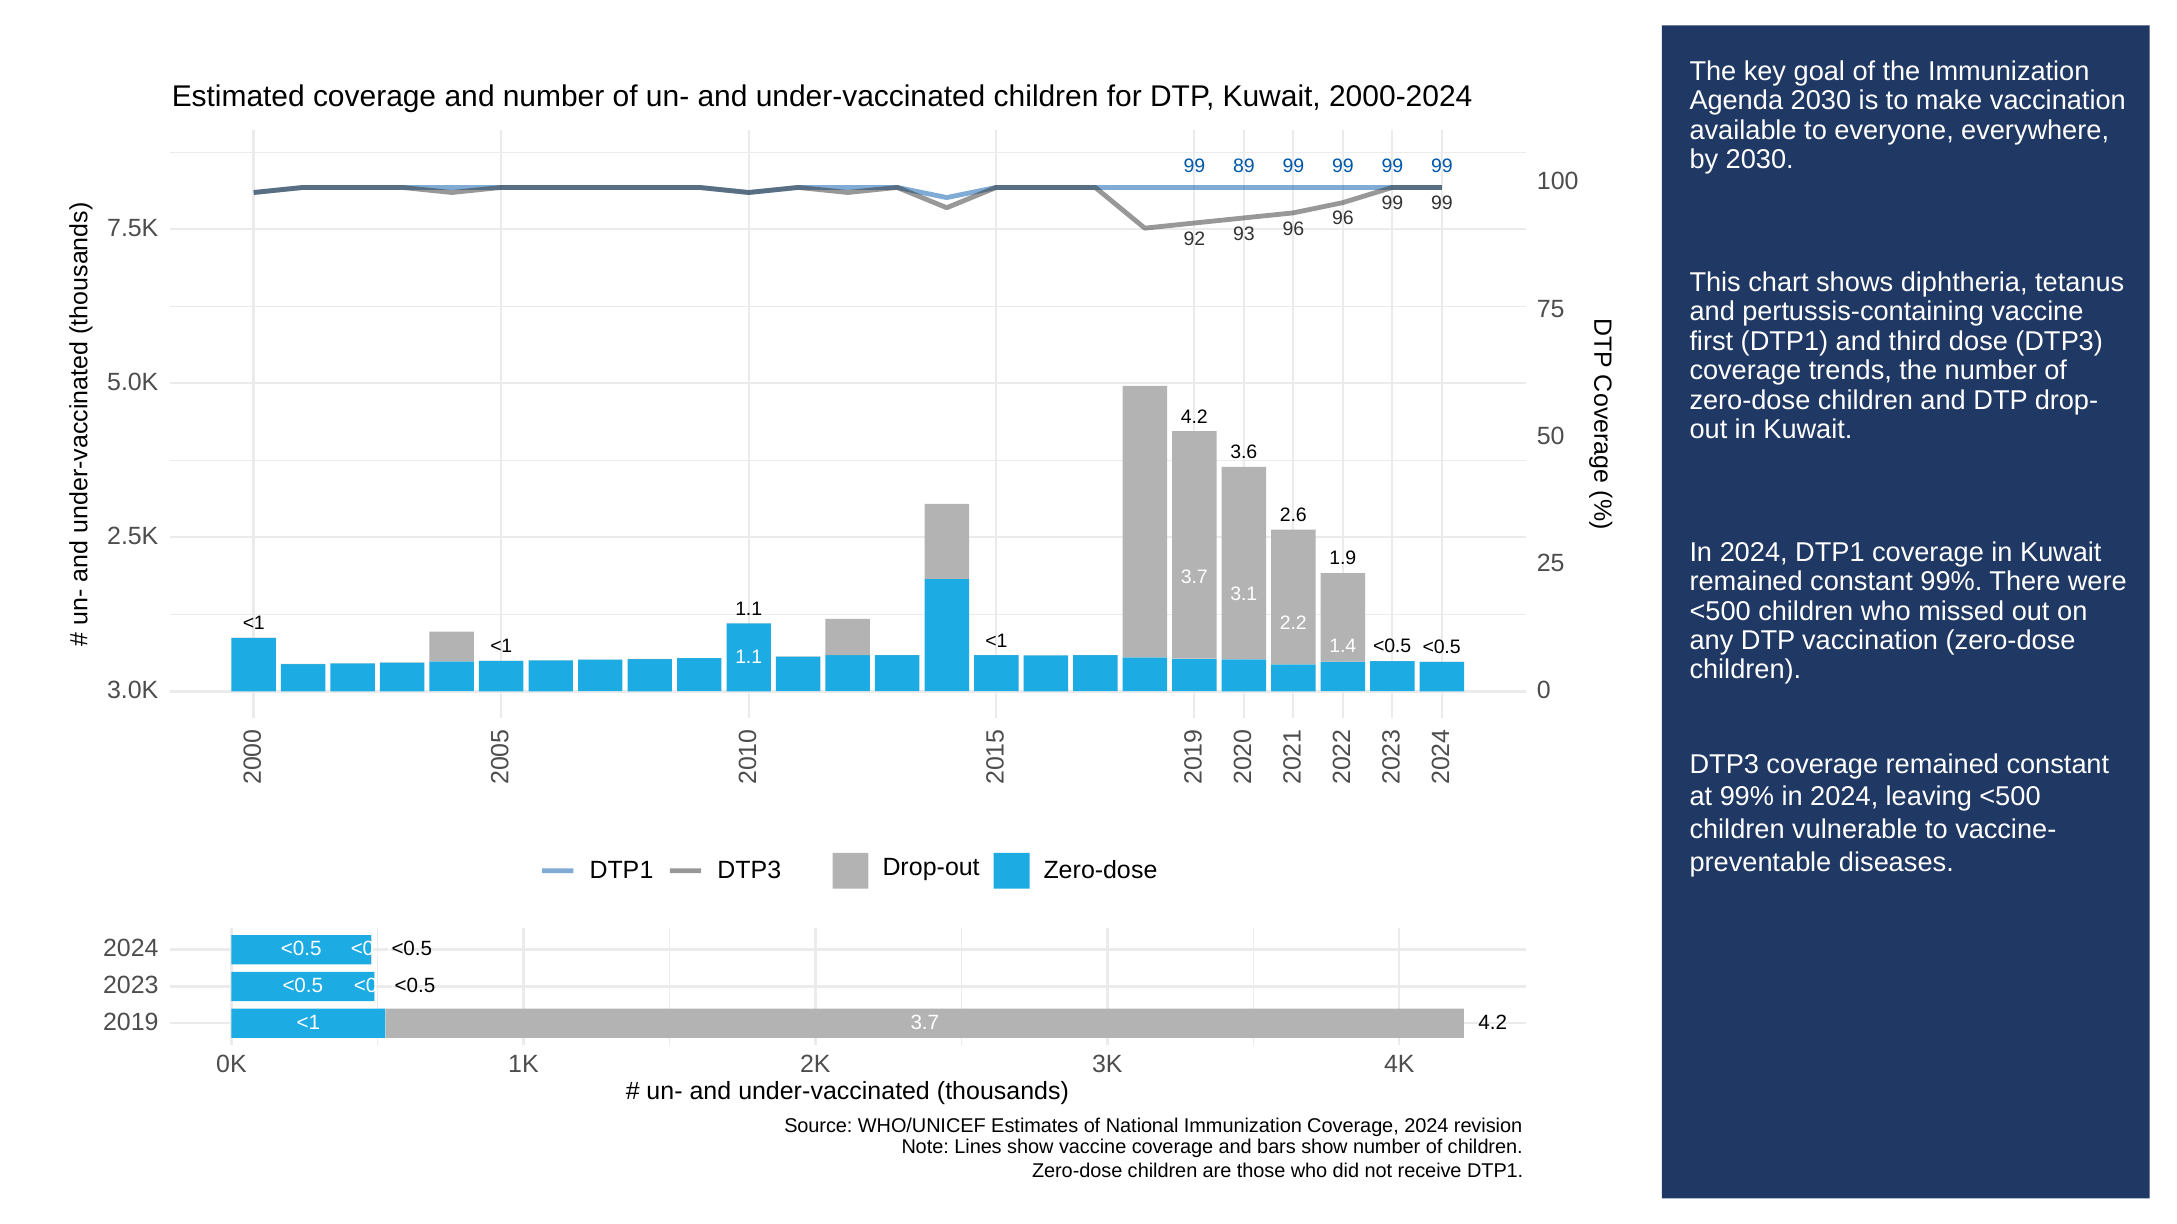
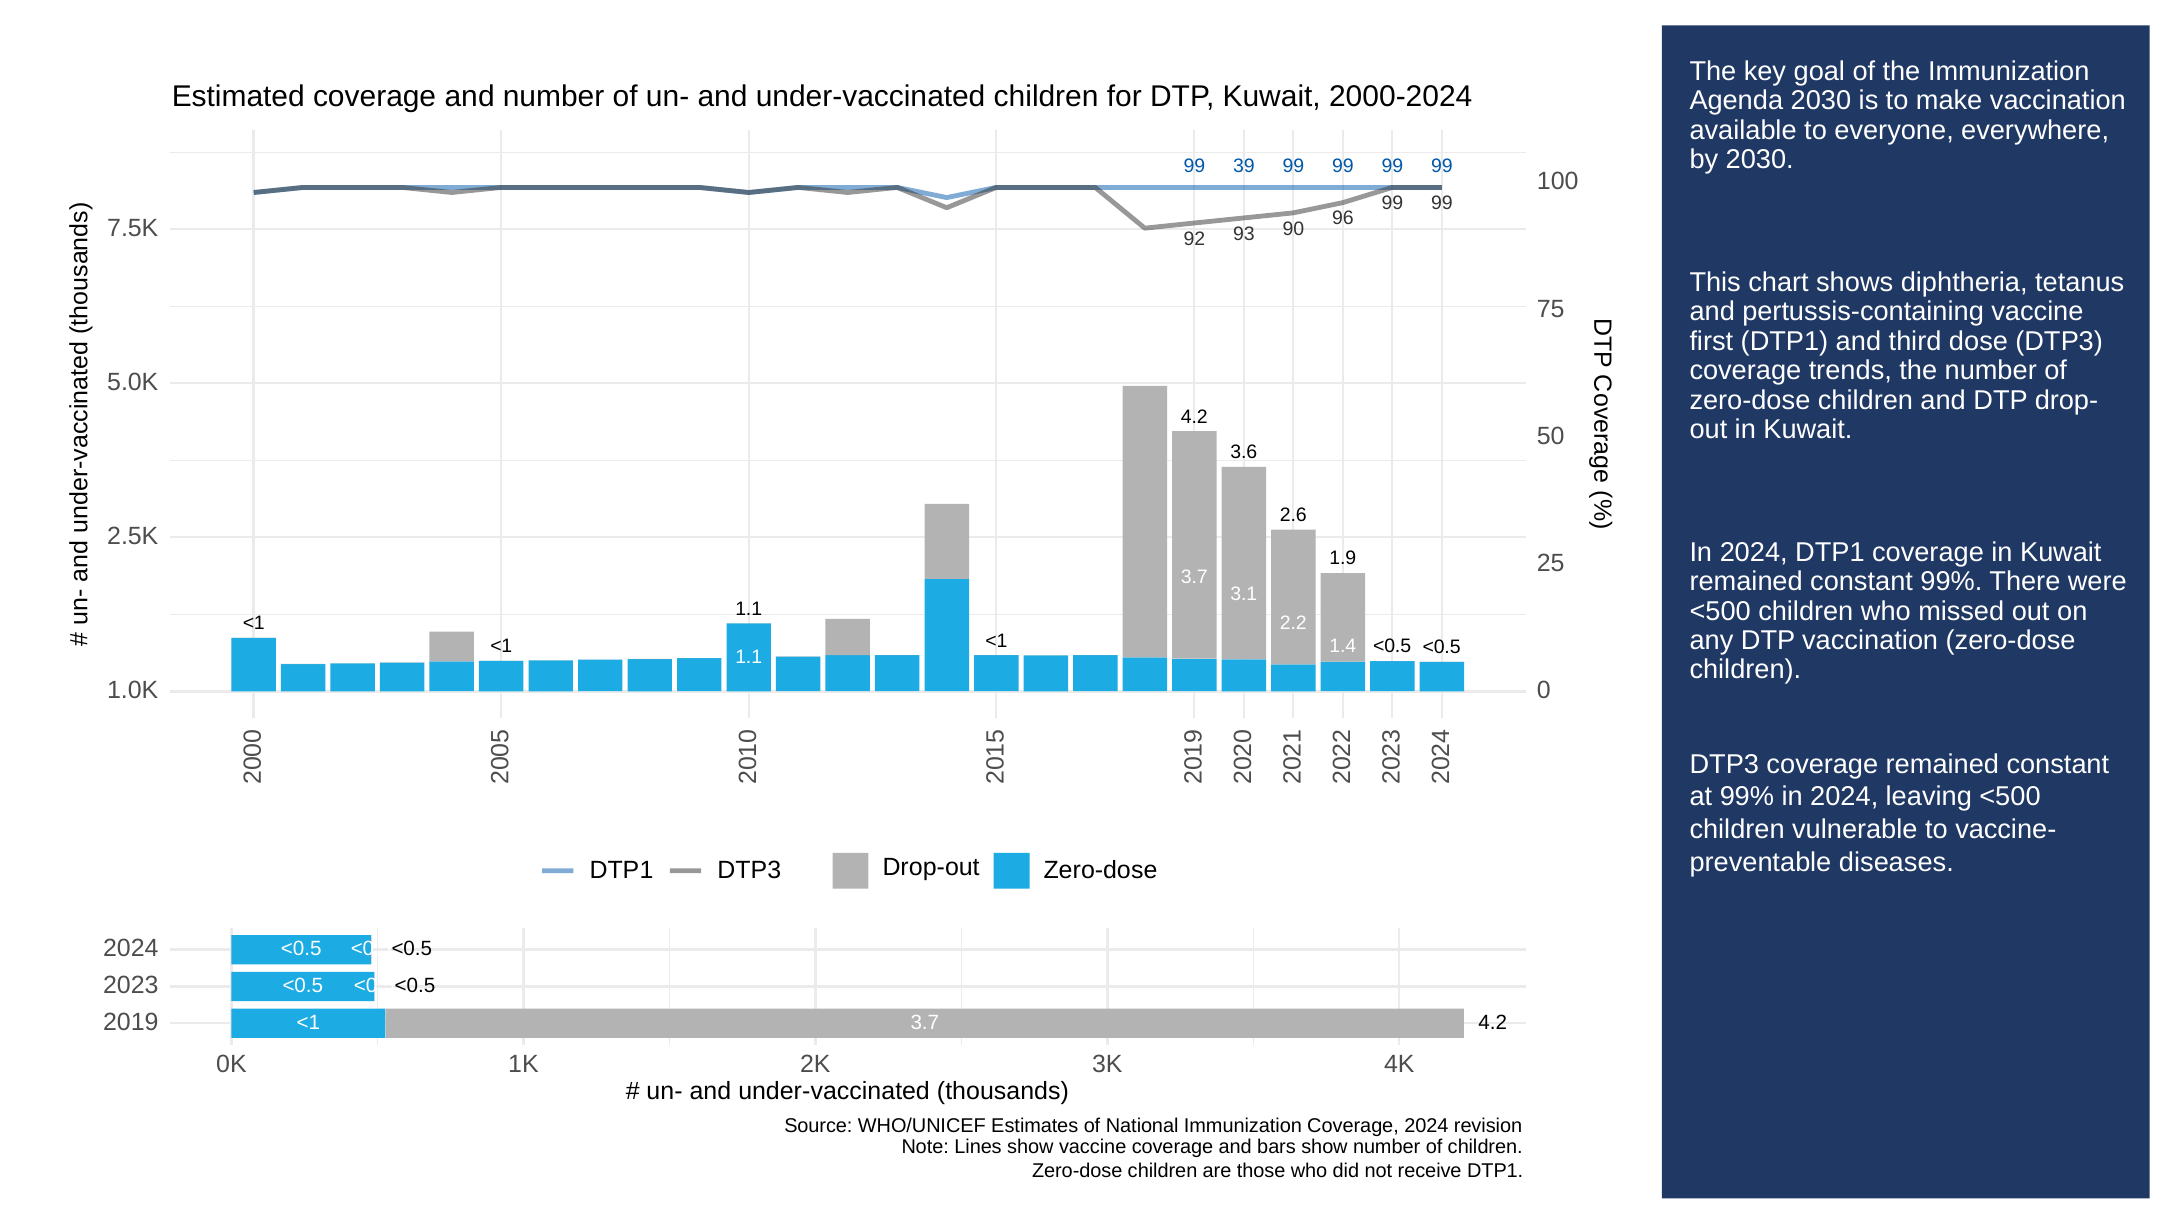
89: 89 -> 39
93 96: 96 -> 90
3.0K: 3.0K -> 1.0K
